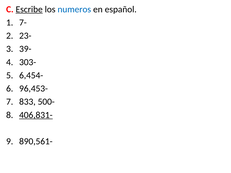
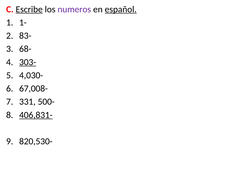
numeros colour: blue -> purple
español underline: none -> present
7-: 7- -> 1-
23-: 23- -> 83-
39-: 39- -> 68-
303- underline: none -> present
6,454-: 6,454- -> 4,030-
96,453-: 96,453- -> 67,008-
833: 833 -> 331
890,561-: 890,561- -> 820,530-
